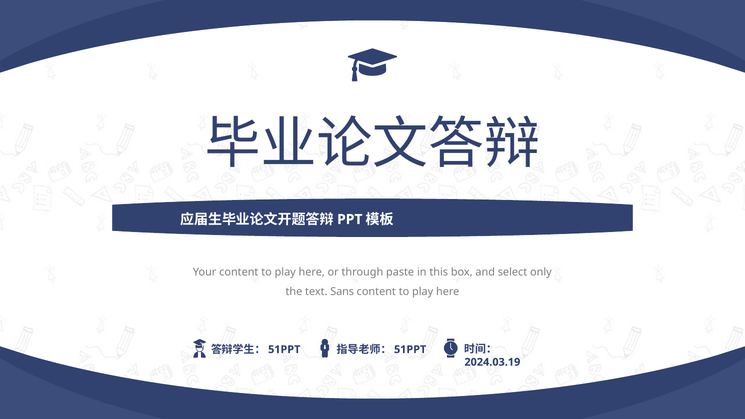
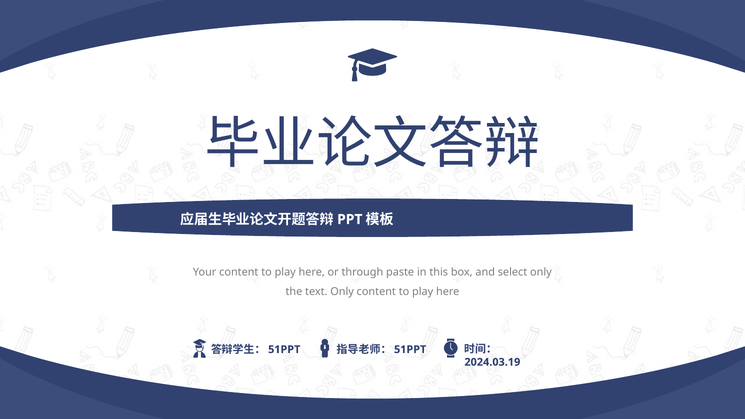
text Sans: Sans -> Only
